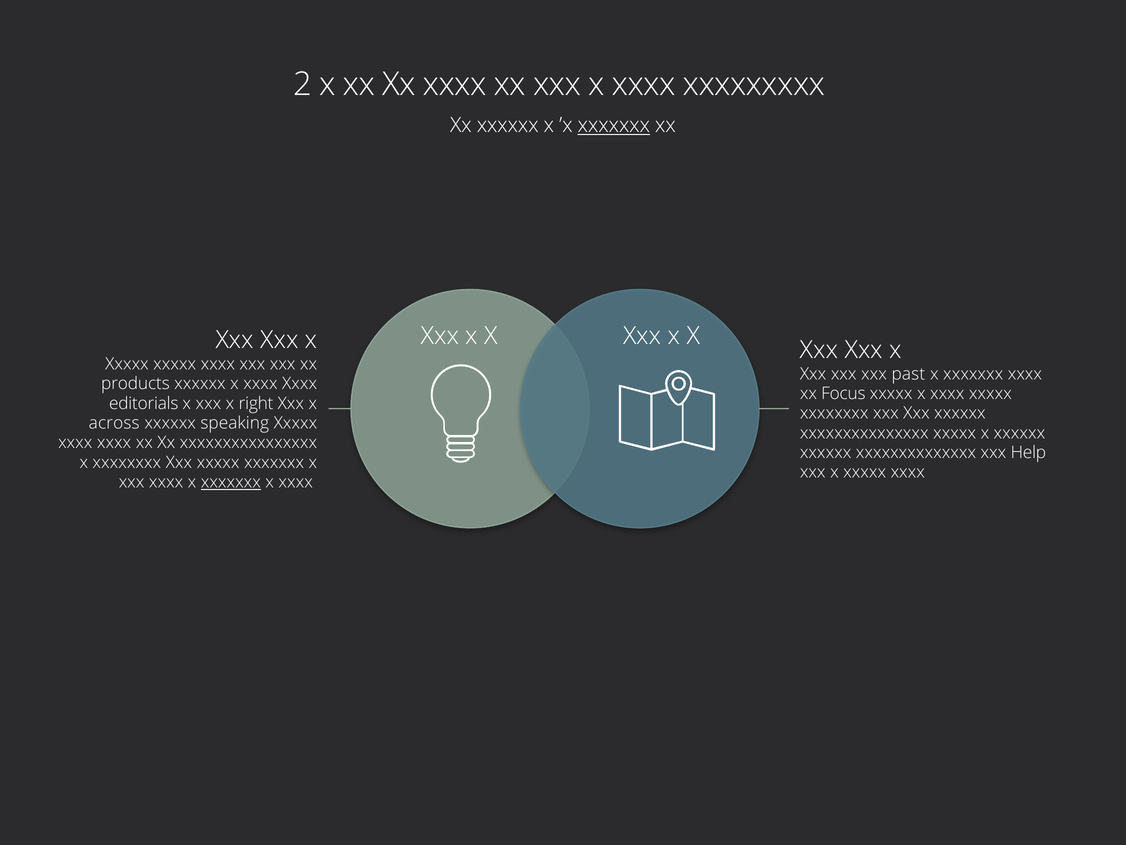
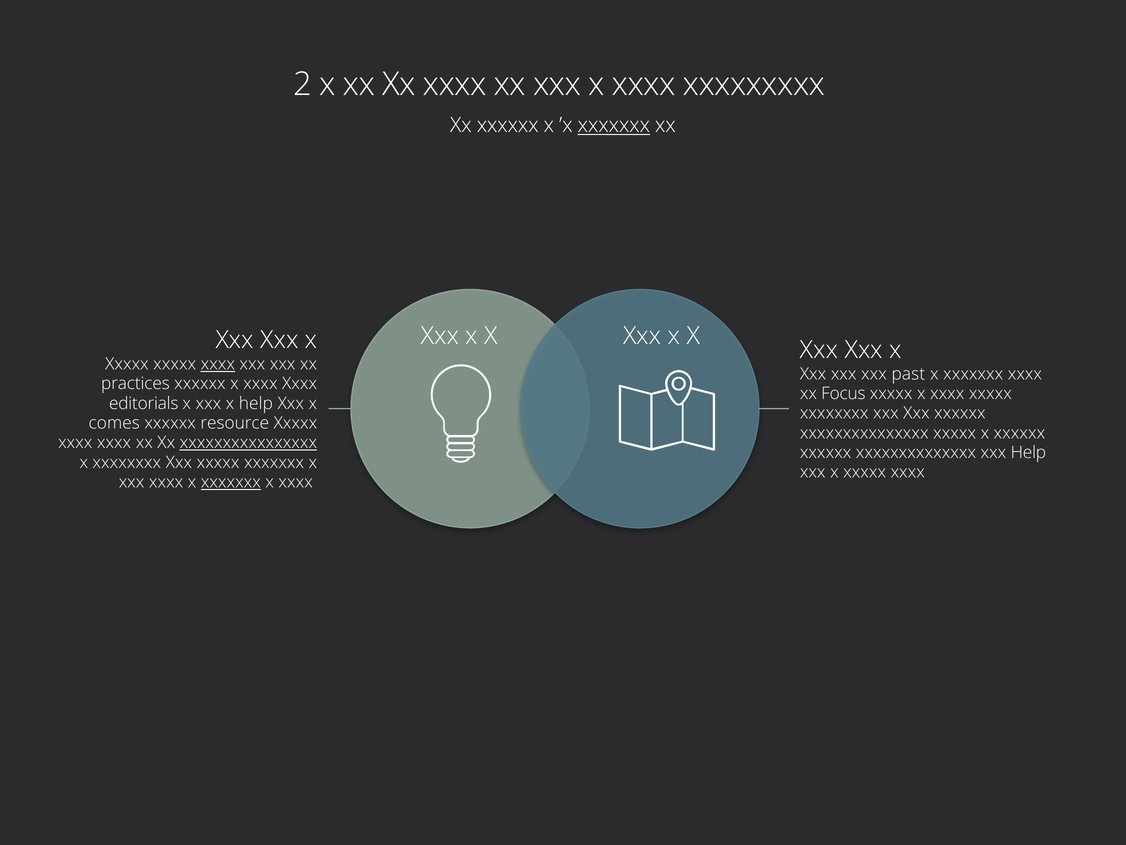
xxxx at (218, 364) underline: none -> present
products: products -> practices
x right: right -> help
across: across -> comes
speaking: speaking -> resource
xxxxxxxxxxxxxxxx underline: none -> present
